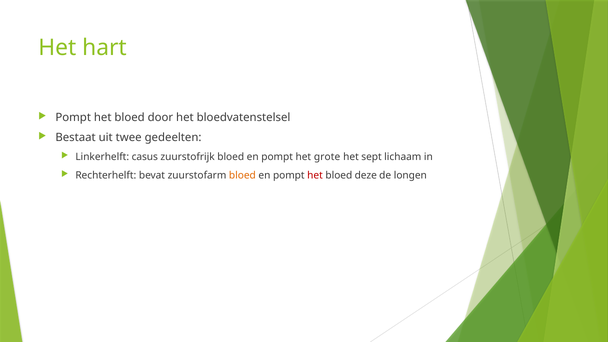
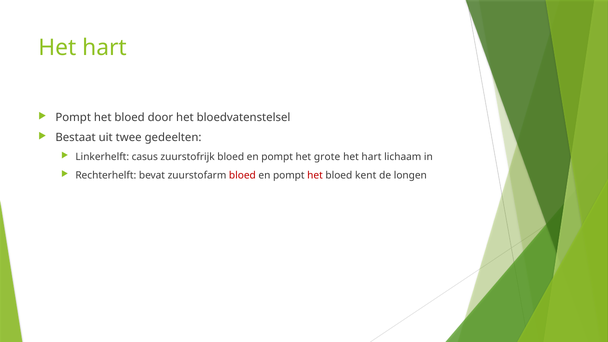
sept at (372, 157): sept -> hart
bloed at (242, 175) colour: orange -> red
deze: deze -> kent
